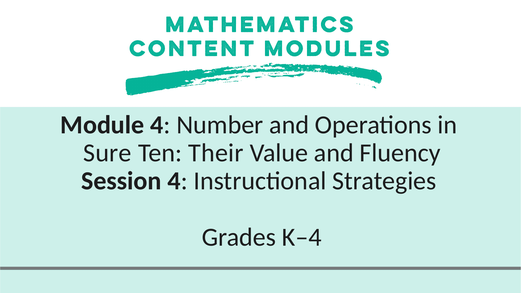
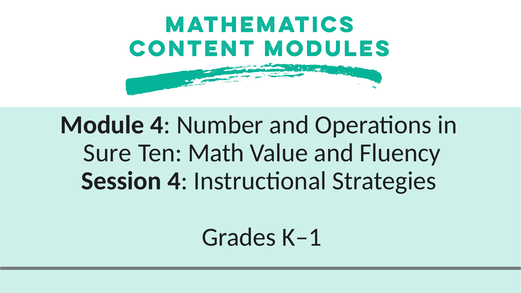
Their: Their -> Math
K–4: K–4 -> K–1
